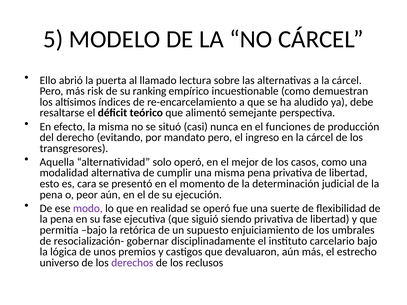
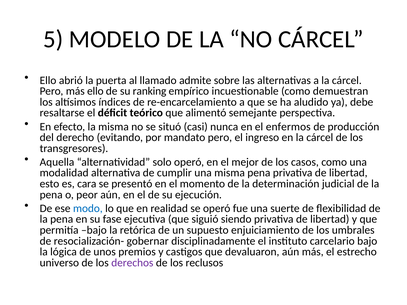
lectura: lectura -> admite
más risk: risk -> ello
funciones: funciones -> enfermos
modo colour: purple -> blue
